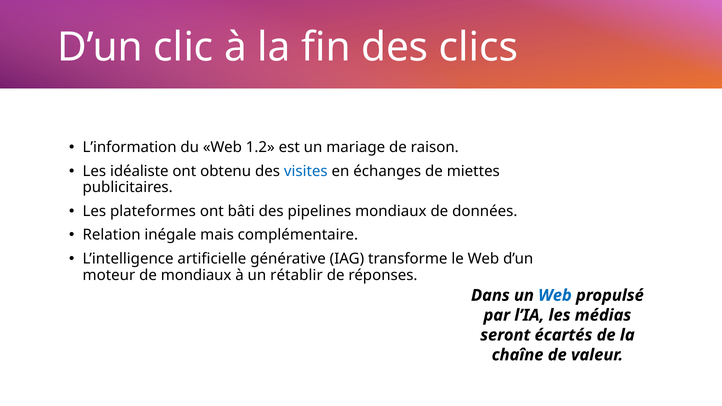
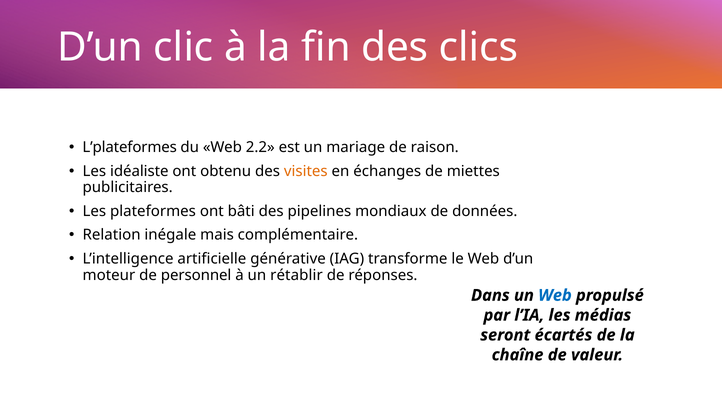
L’information: L’information -> L’plateformes
1.2: 1.2 -> 2.2
visites colour: blue -> orange
de mondiaux: mondiaux -> personnel
